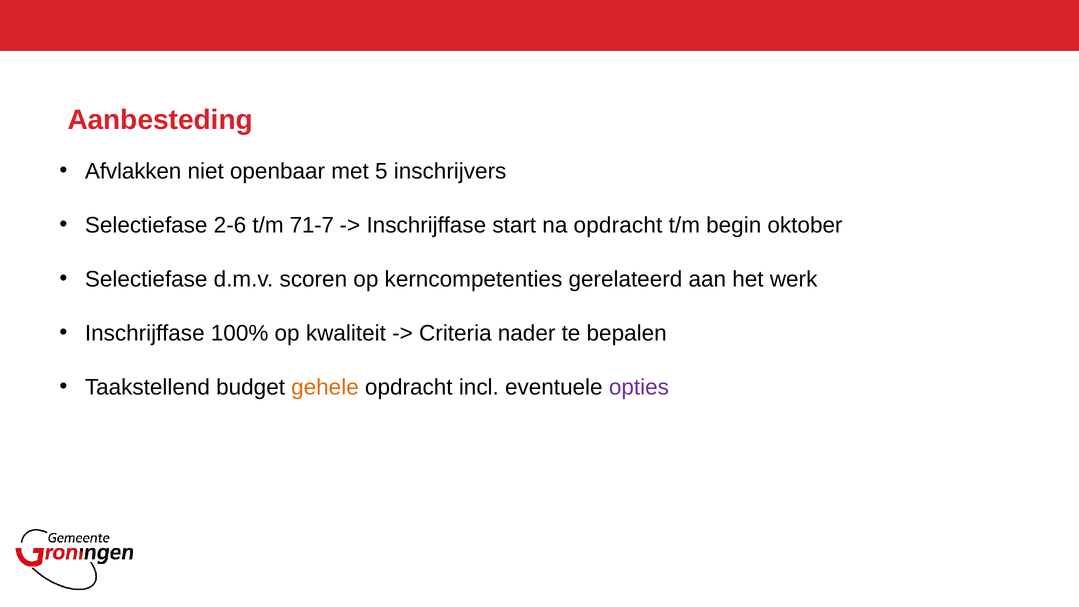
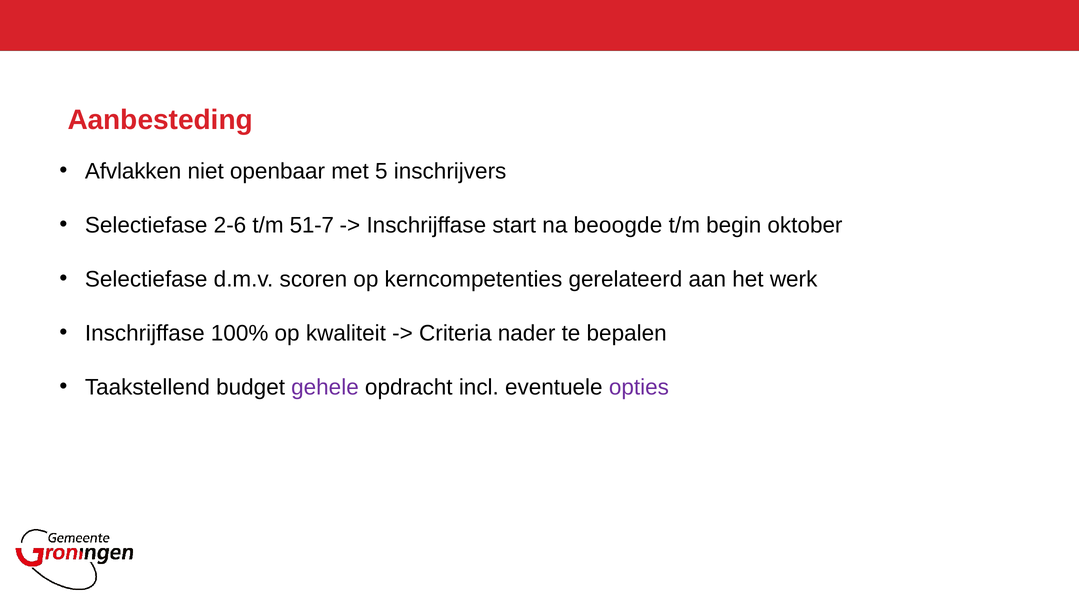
71-7: 71-7 -> 51-7
na opdracht: opdracht -> beoogde
gehele colour: orange -> purple
